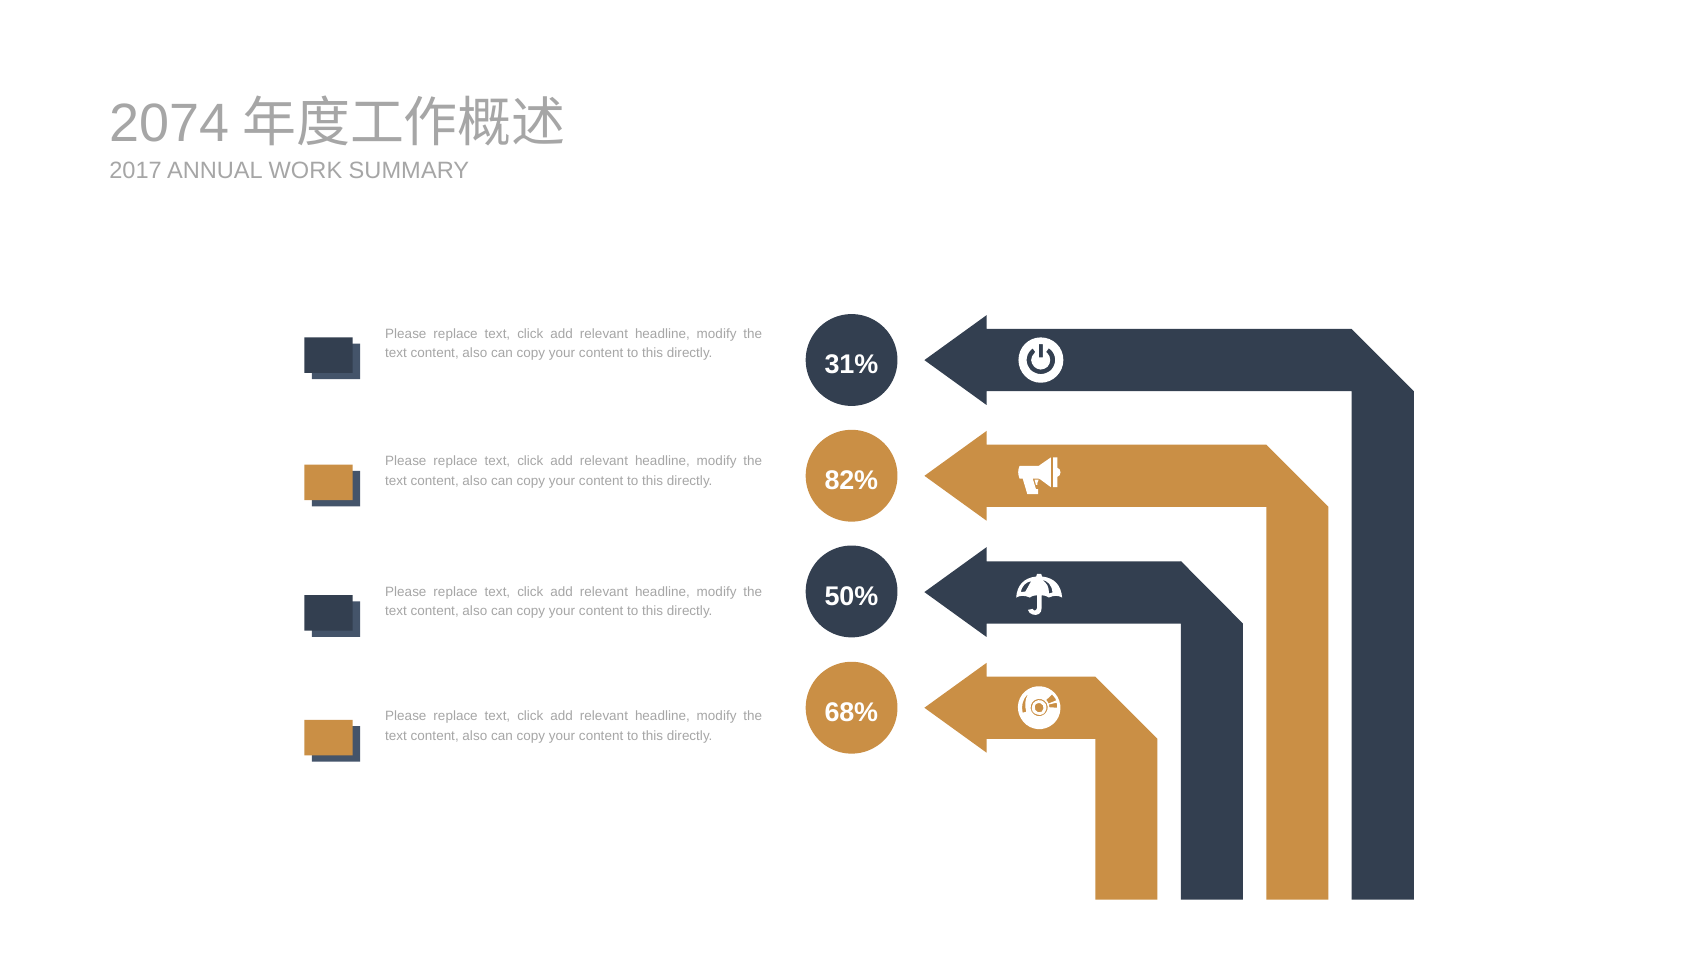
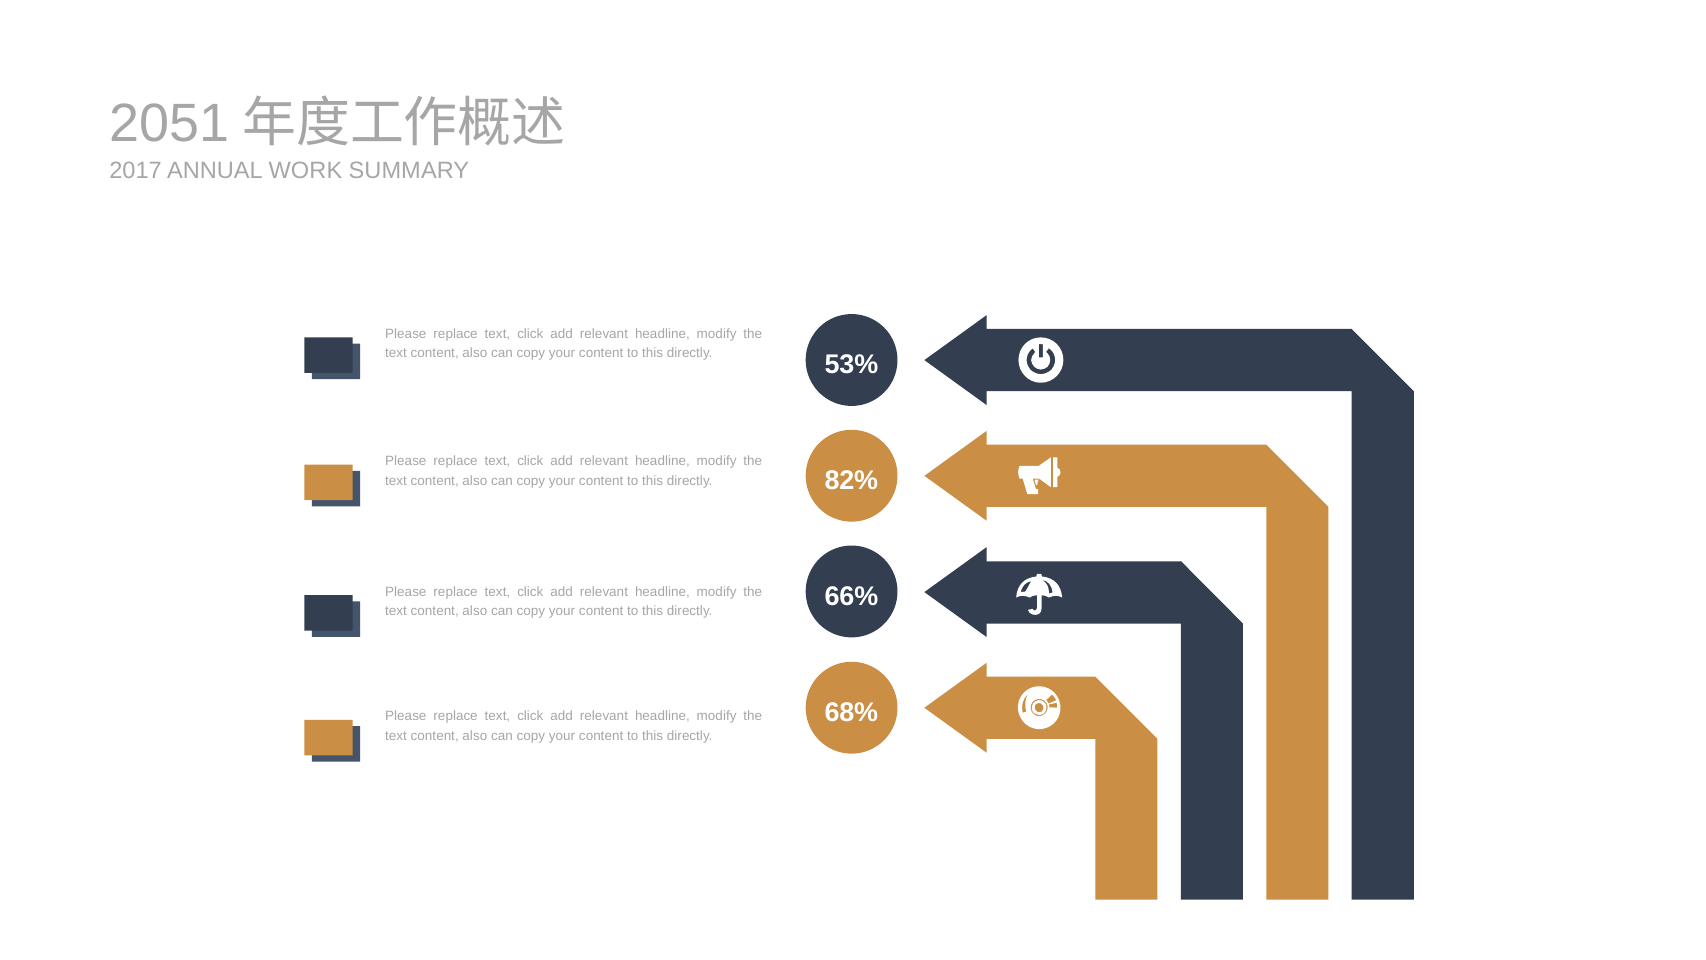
2074: 2074 -> 2051
31%: 31% -> 53%
50%: 50% -> 66%
